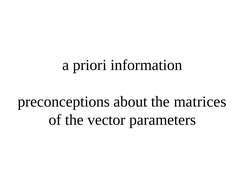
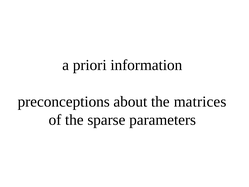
vector: vector -> sparse
